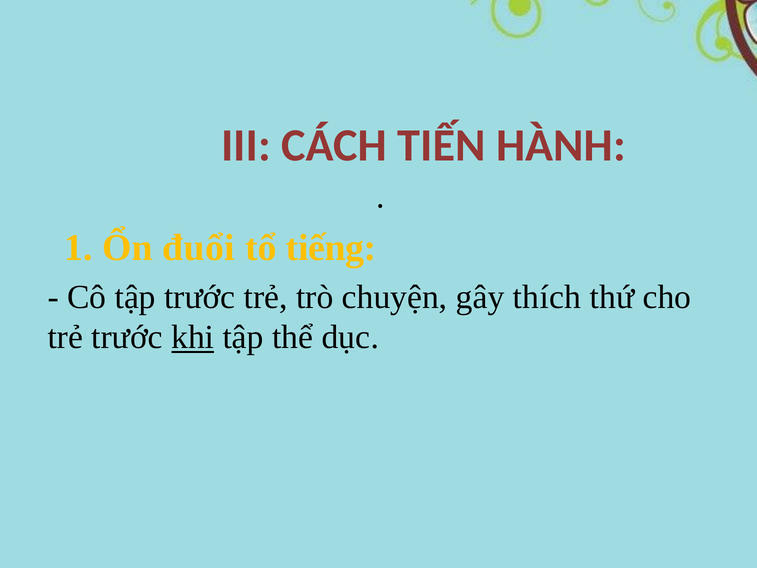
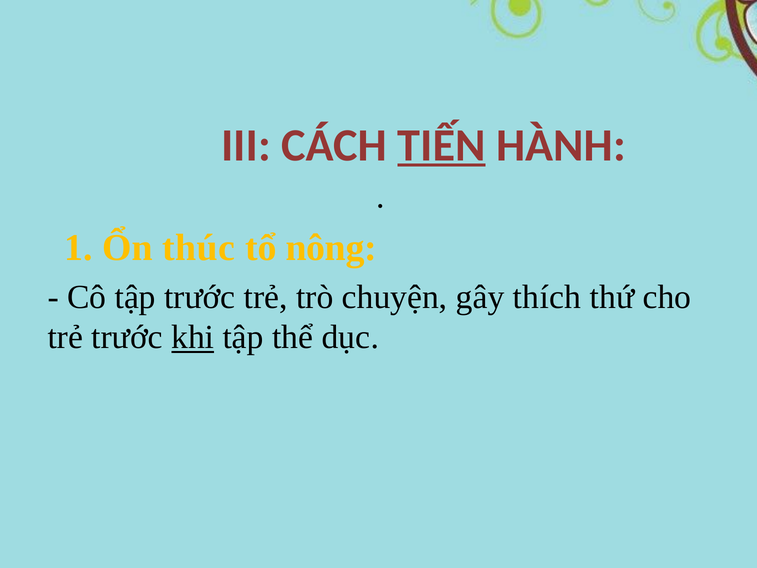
TIẾN underline: none -> present
đuổi: đuổi -> thúc
tiếng: tiếng -> nông
